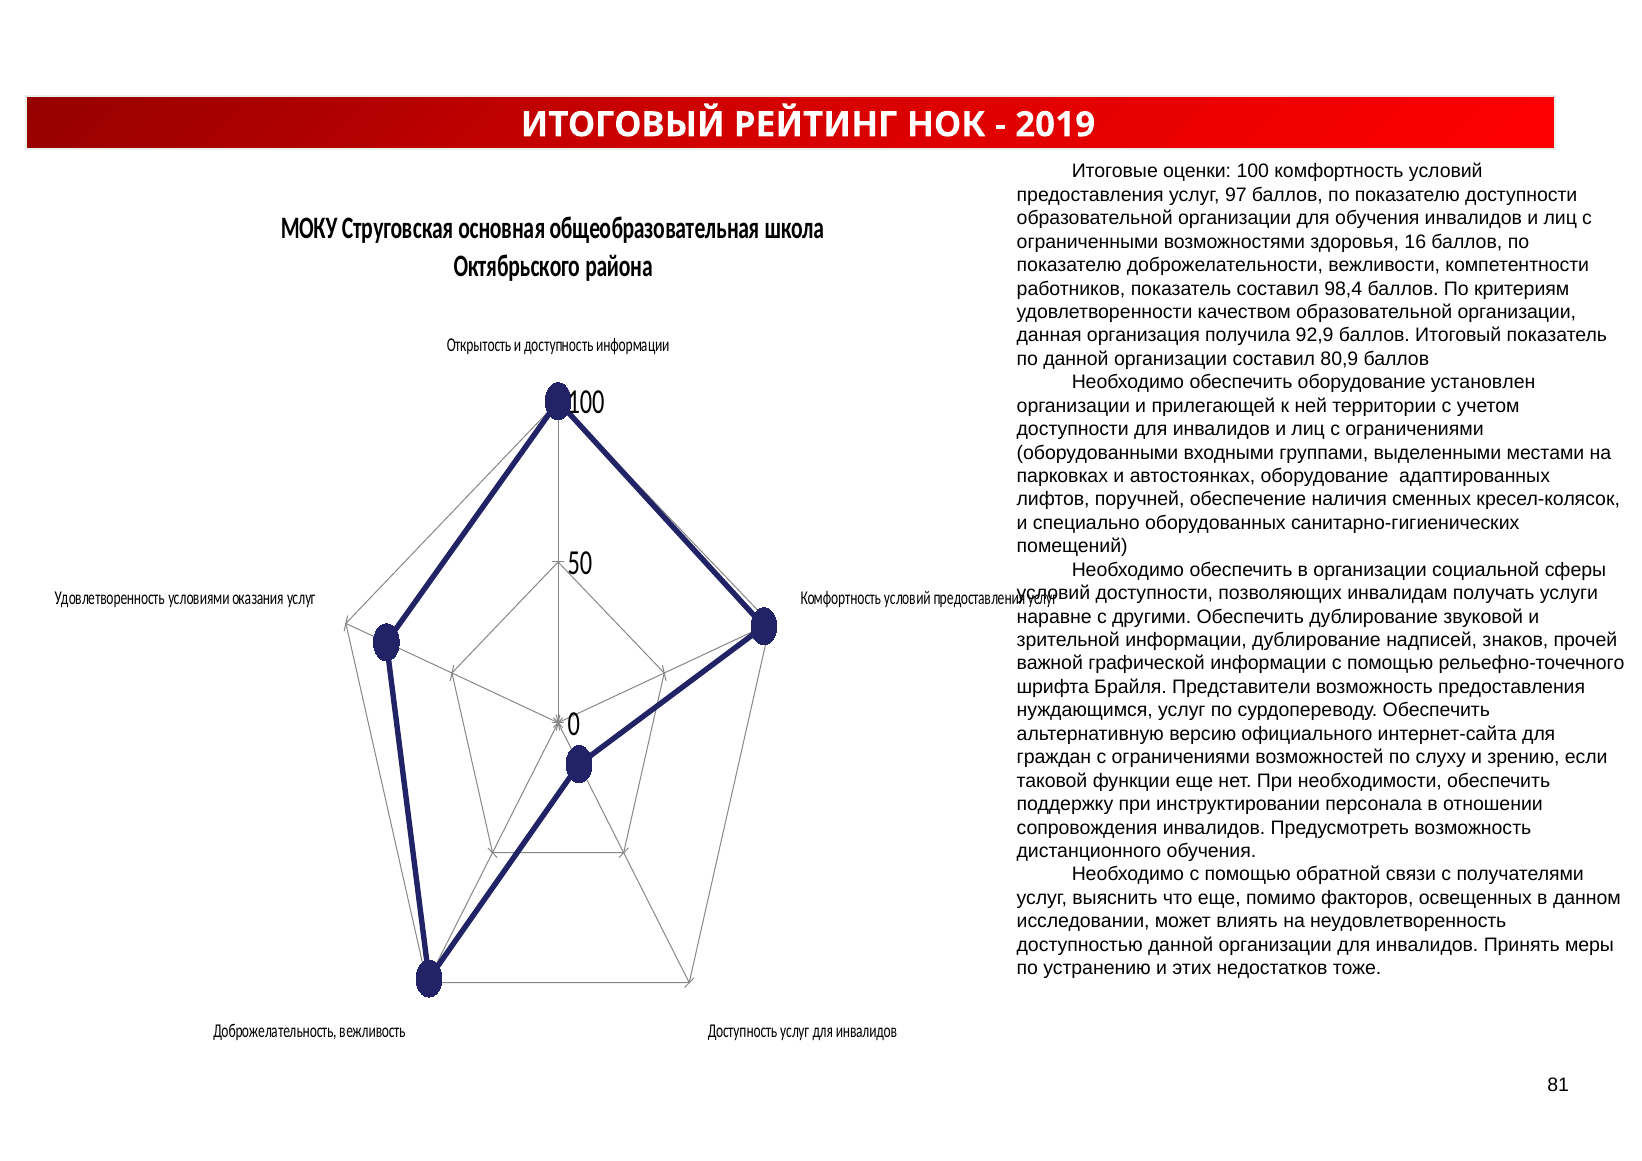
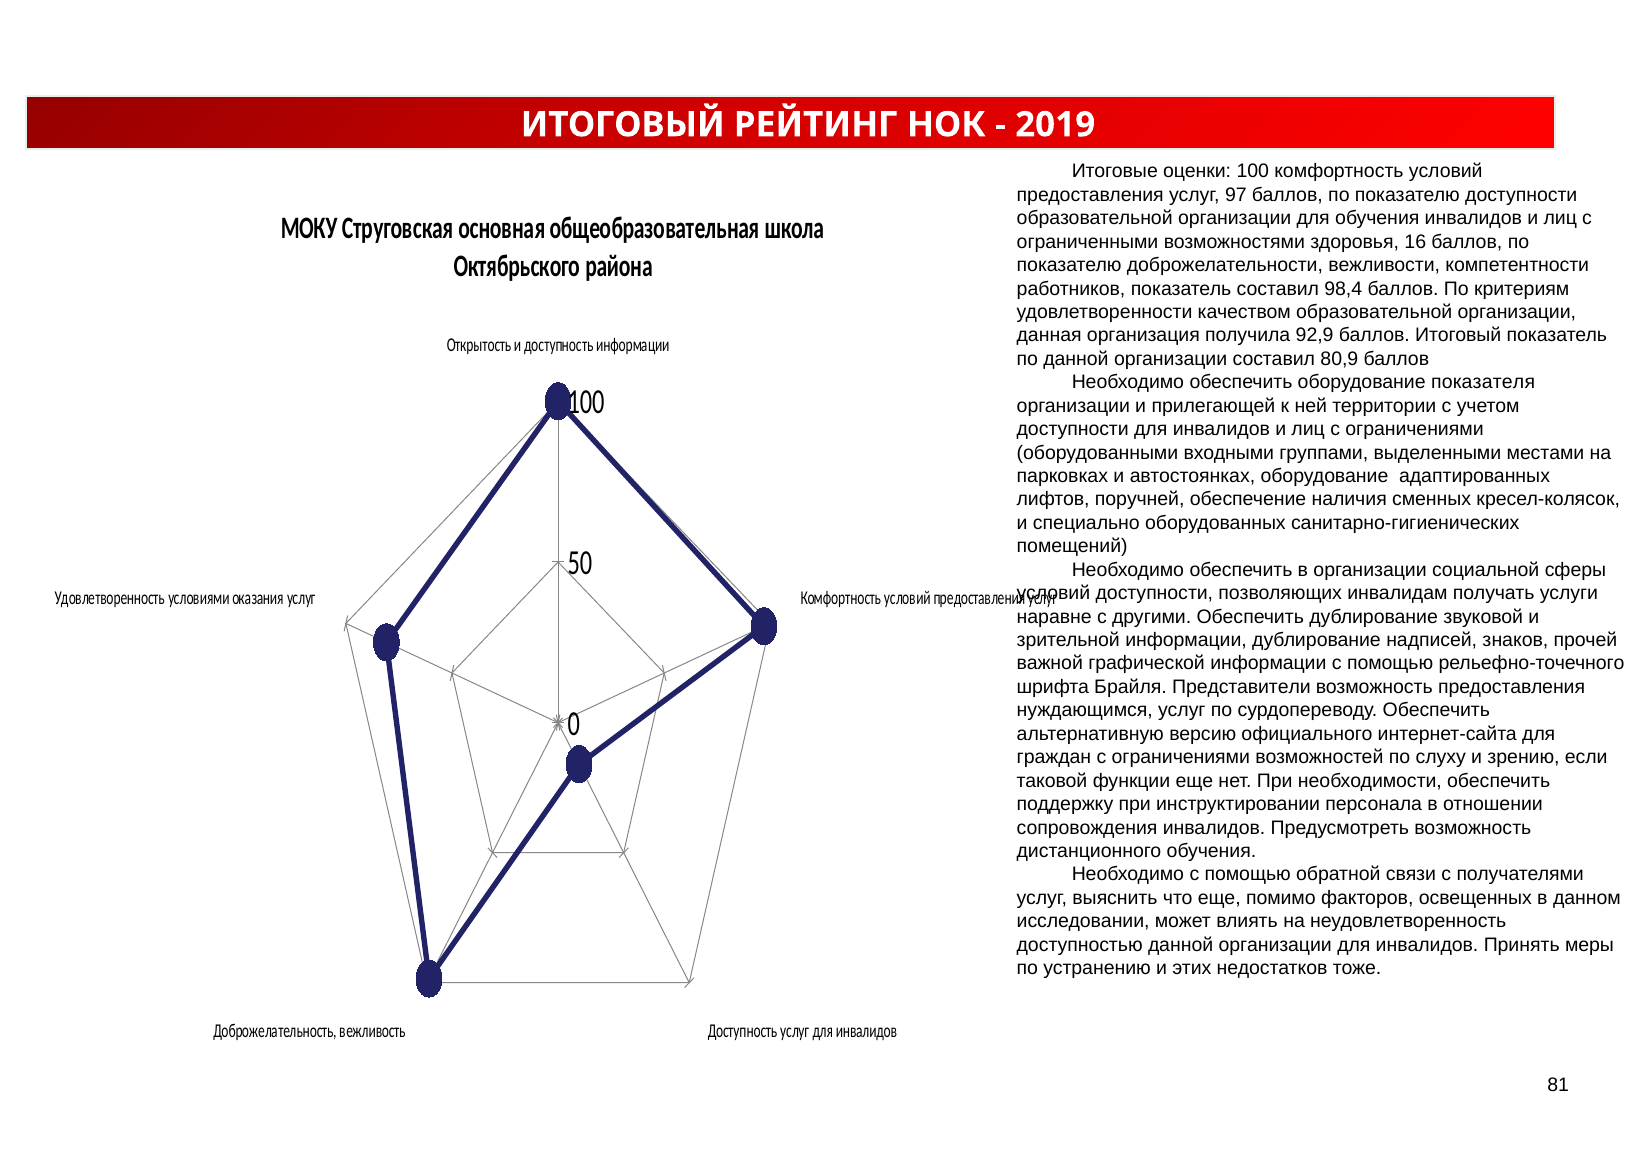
установлен: установлен -> показателя
